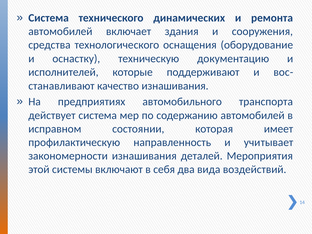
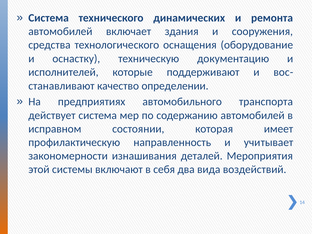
качество изнашивания: изнашивания -> определении
